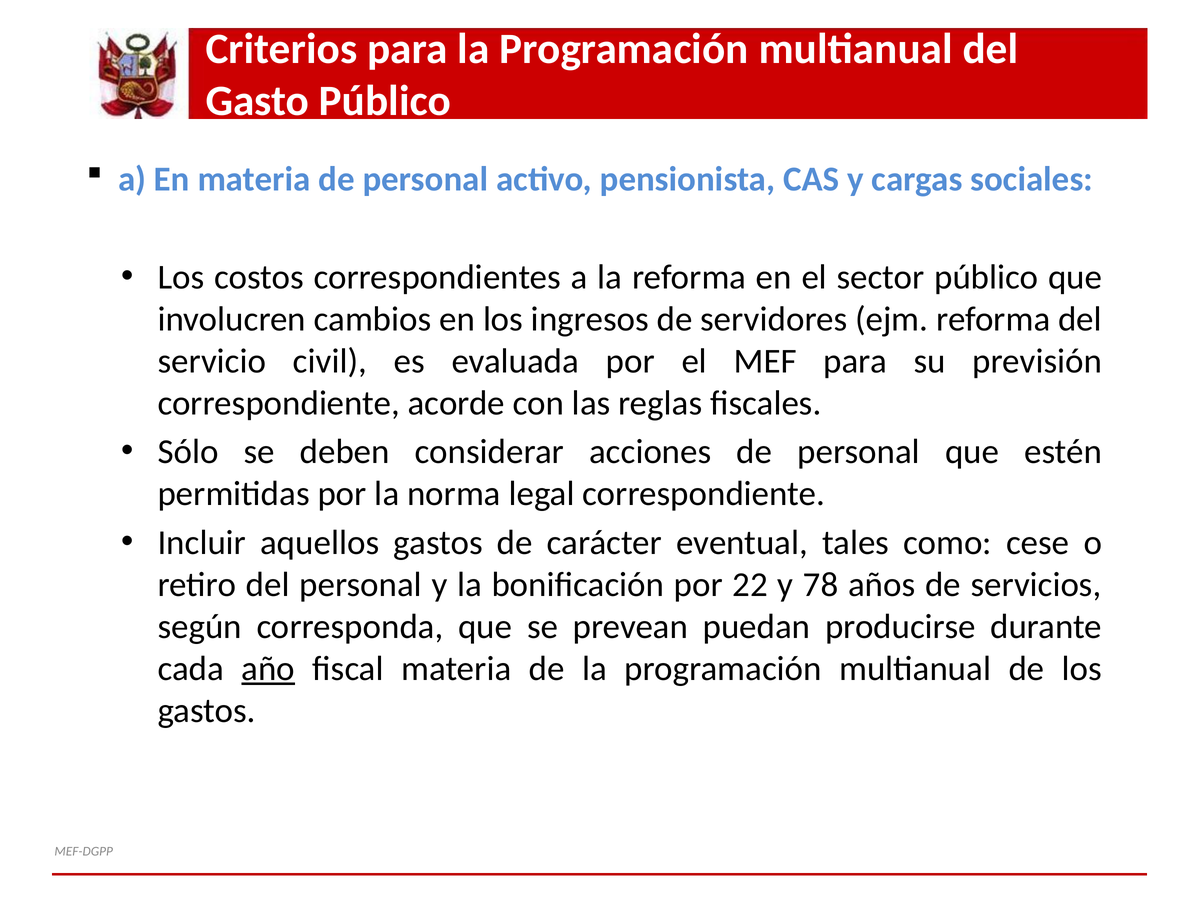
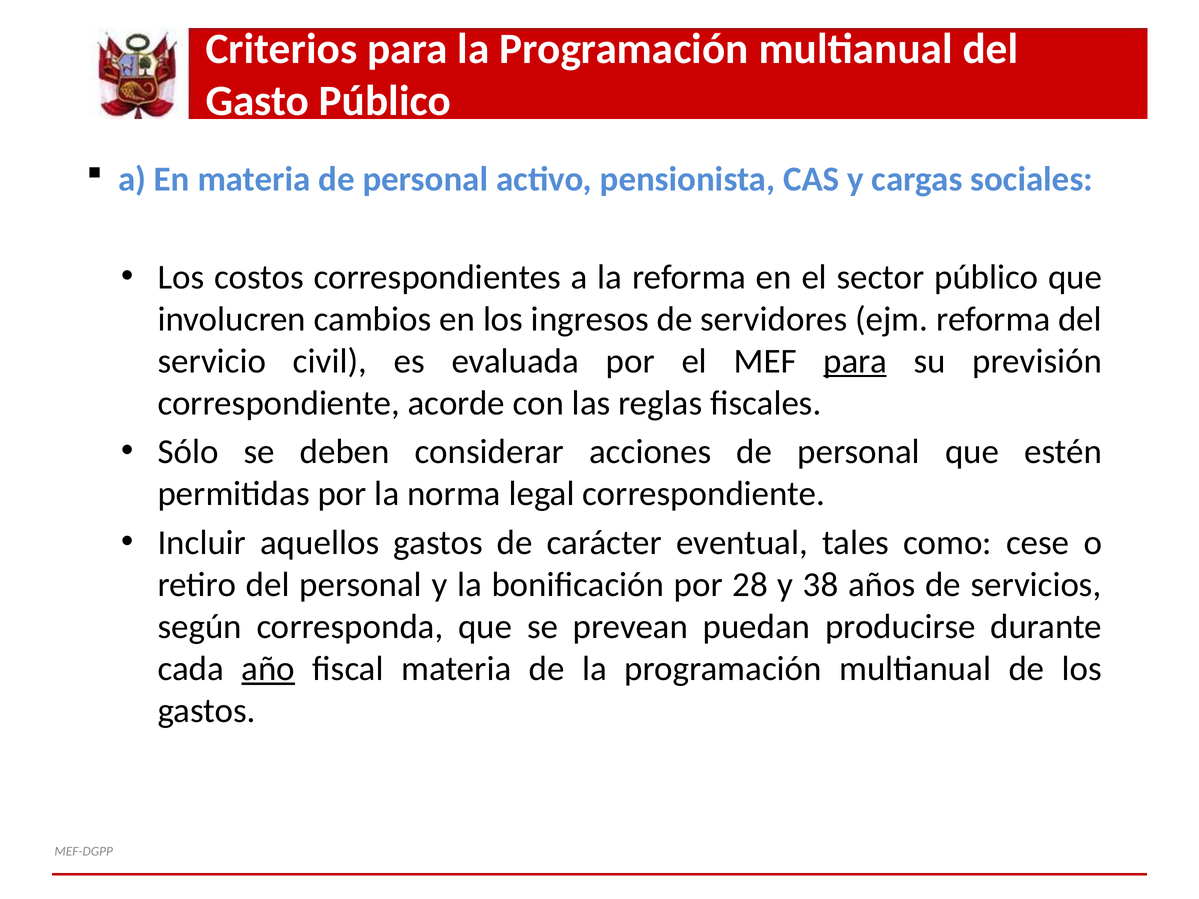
para at (855, 361) underline: none -> present
22: 22 -> 28
78: 78 -> 38
